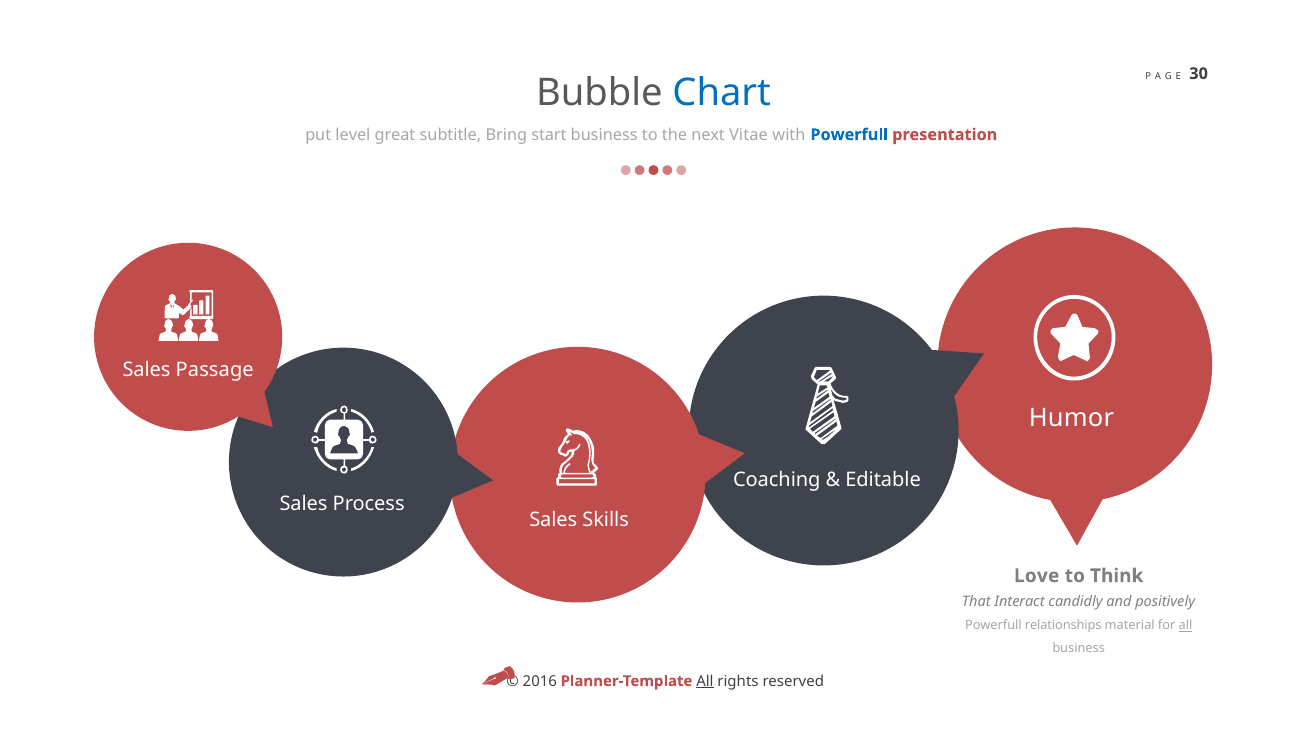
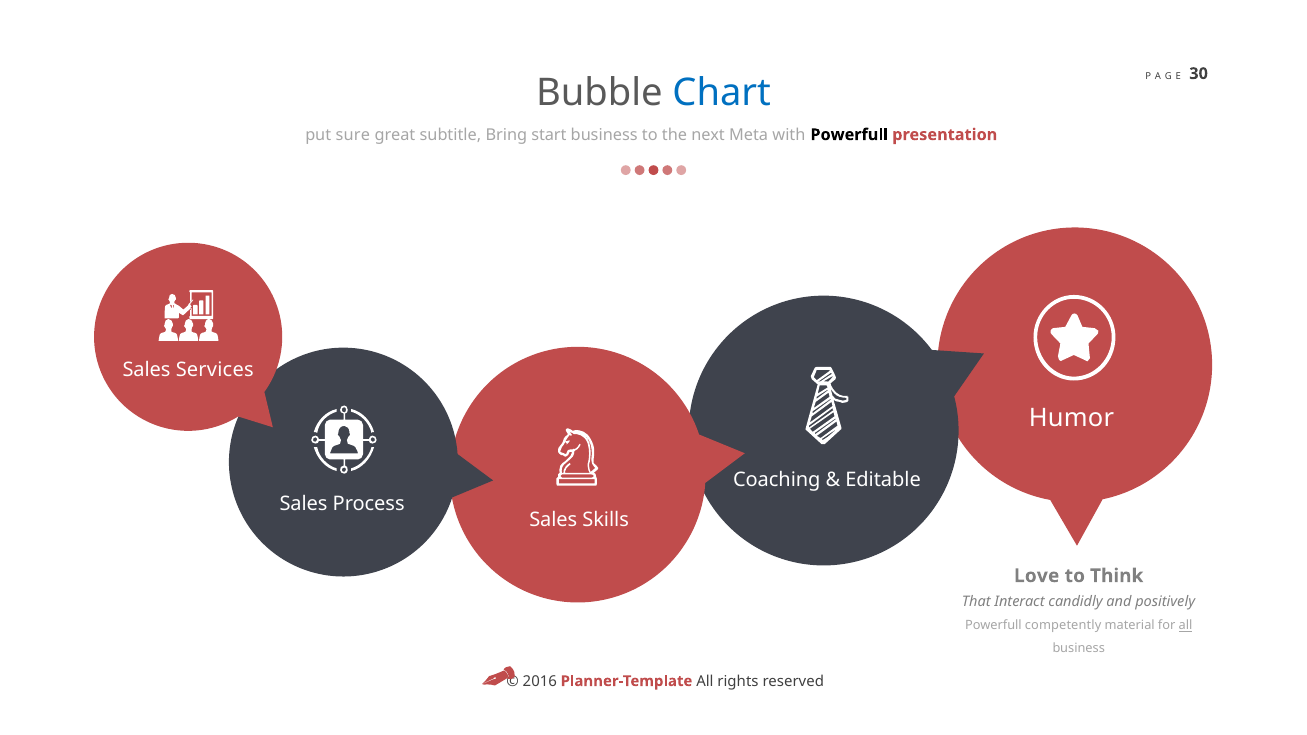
level: level -> sure
Vitae: Vitae -> Meta
Powerfull at (849, 135) colour: blue -> black
Passage: Passage -> Services
relationships: relationships -> competently
All at (705, 681) underline: present -> none
